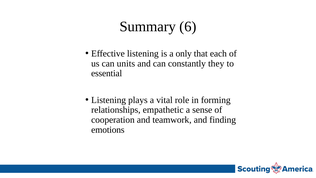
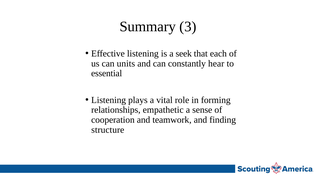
6: 6 -> 3
only: only -> seek
they: they -> hear
emotions: emotions -> structure
